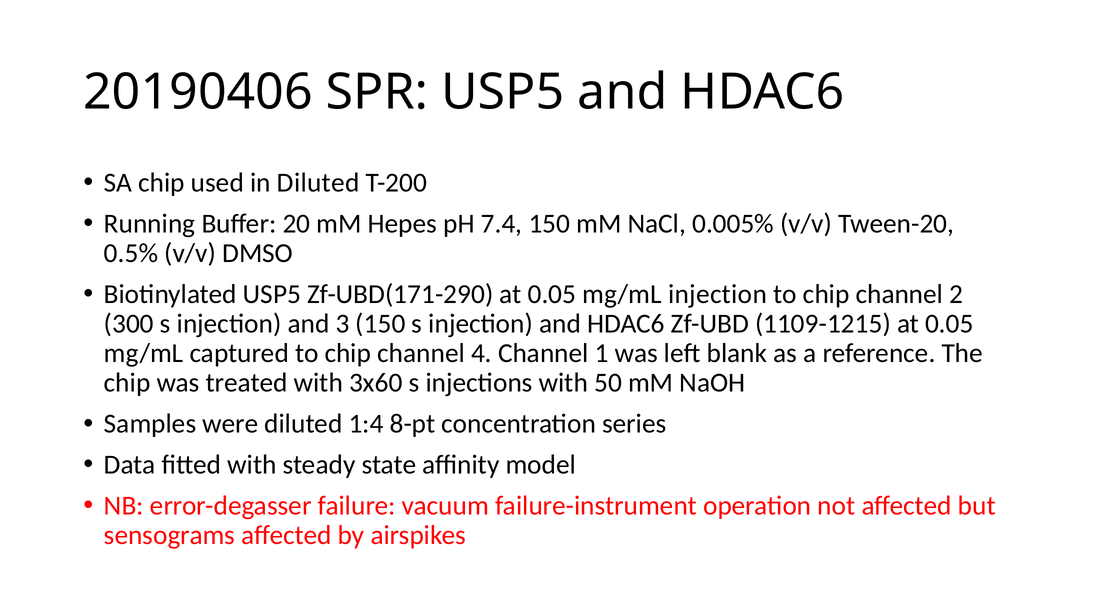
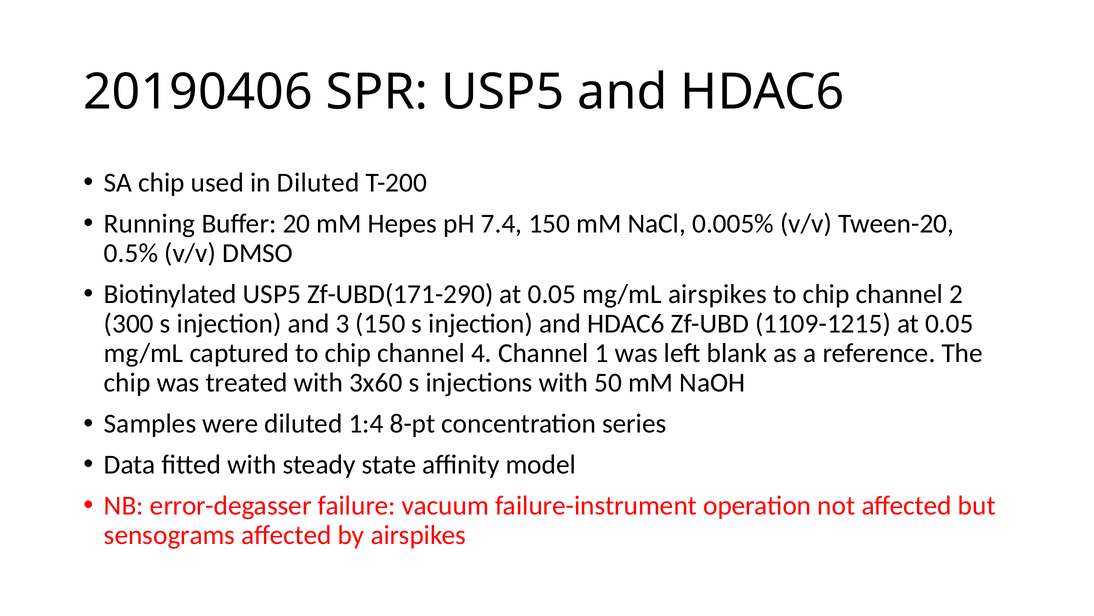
mg/mL injection: injection -> airspikes
